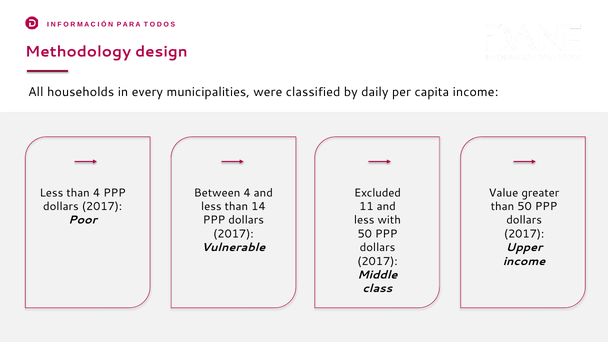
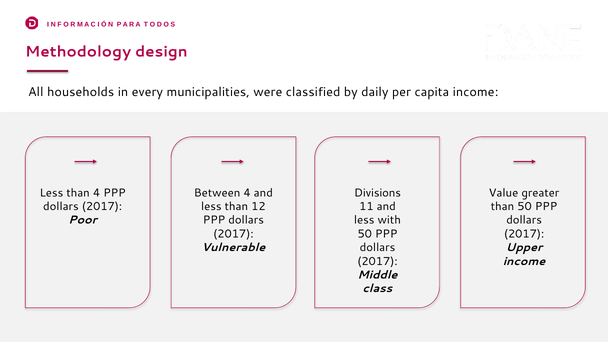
Excluded: Excluded -> Divisions
14: 14 -> 12
